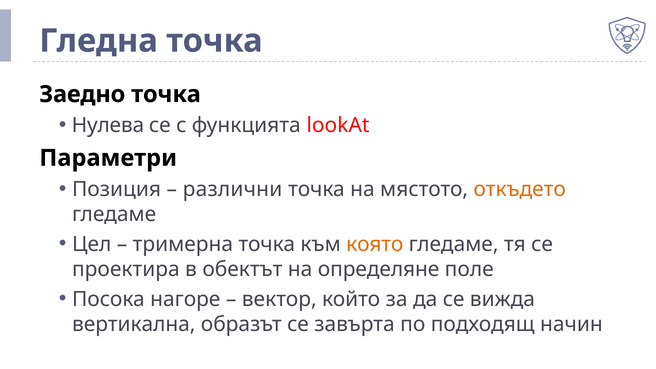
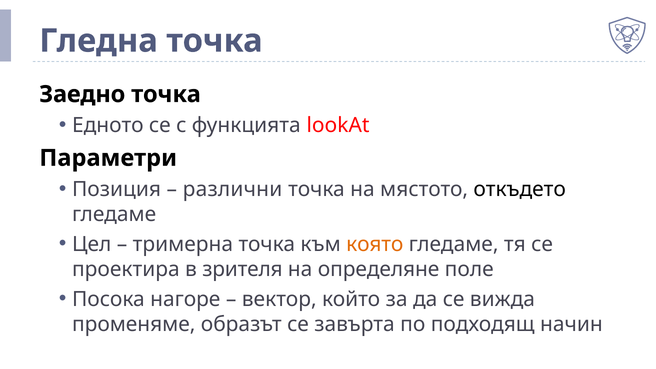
Нулева: Нулева -> Едното
откъдето colour: orange -> black
обектът: обектът -> зрителя
вертикална: вертикална -> променяме
